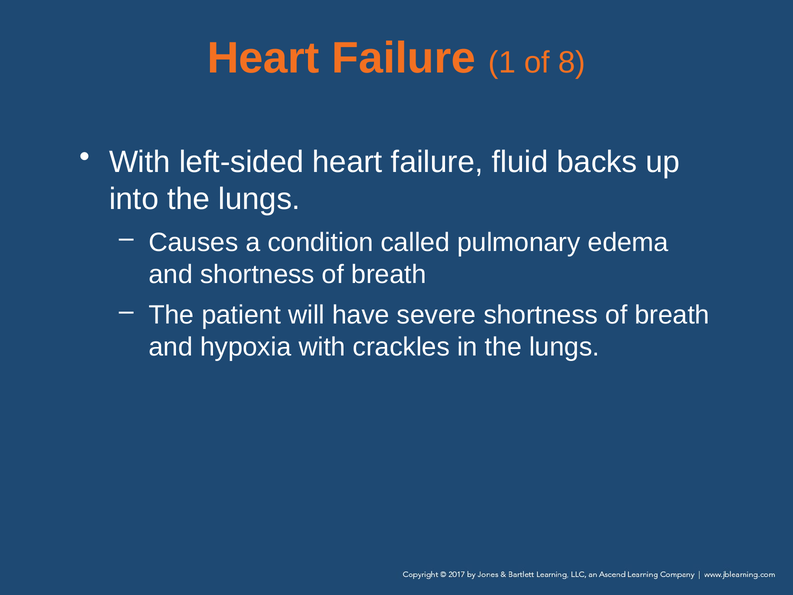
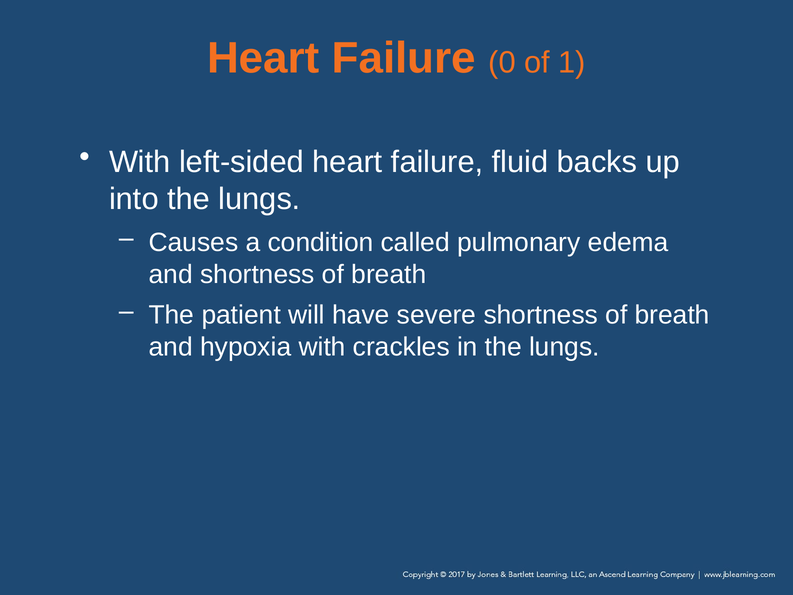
1: 1 -> 0
8: 8 -> 1
